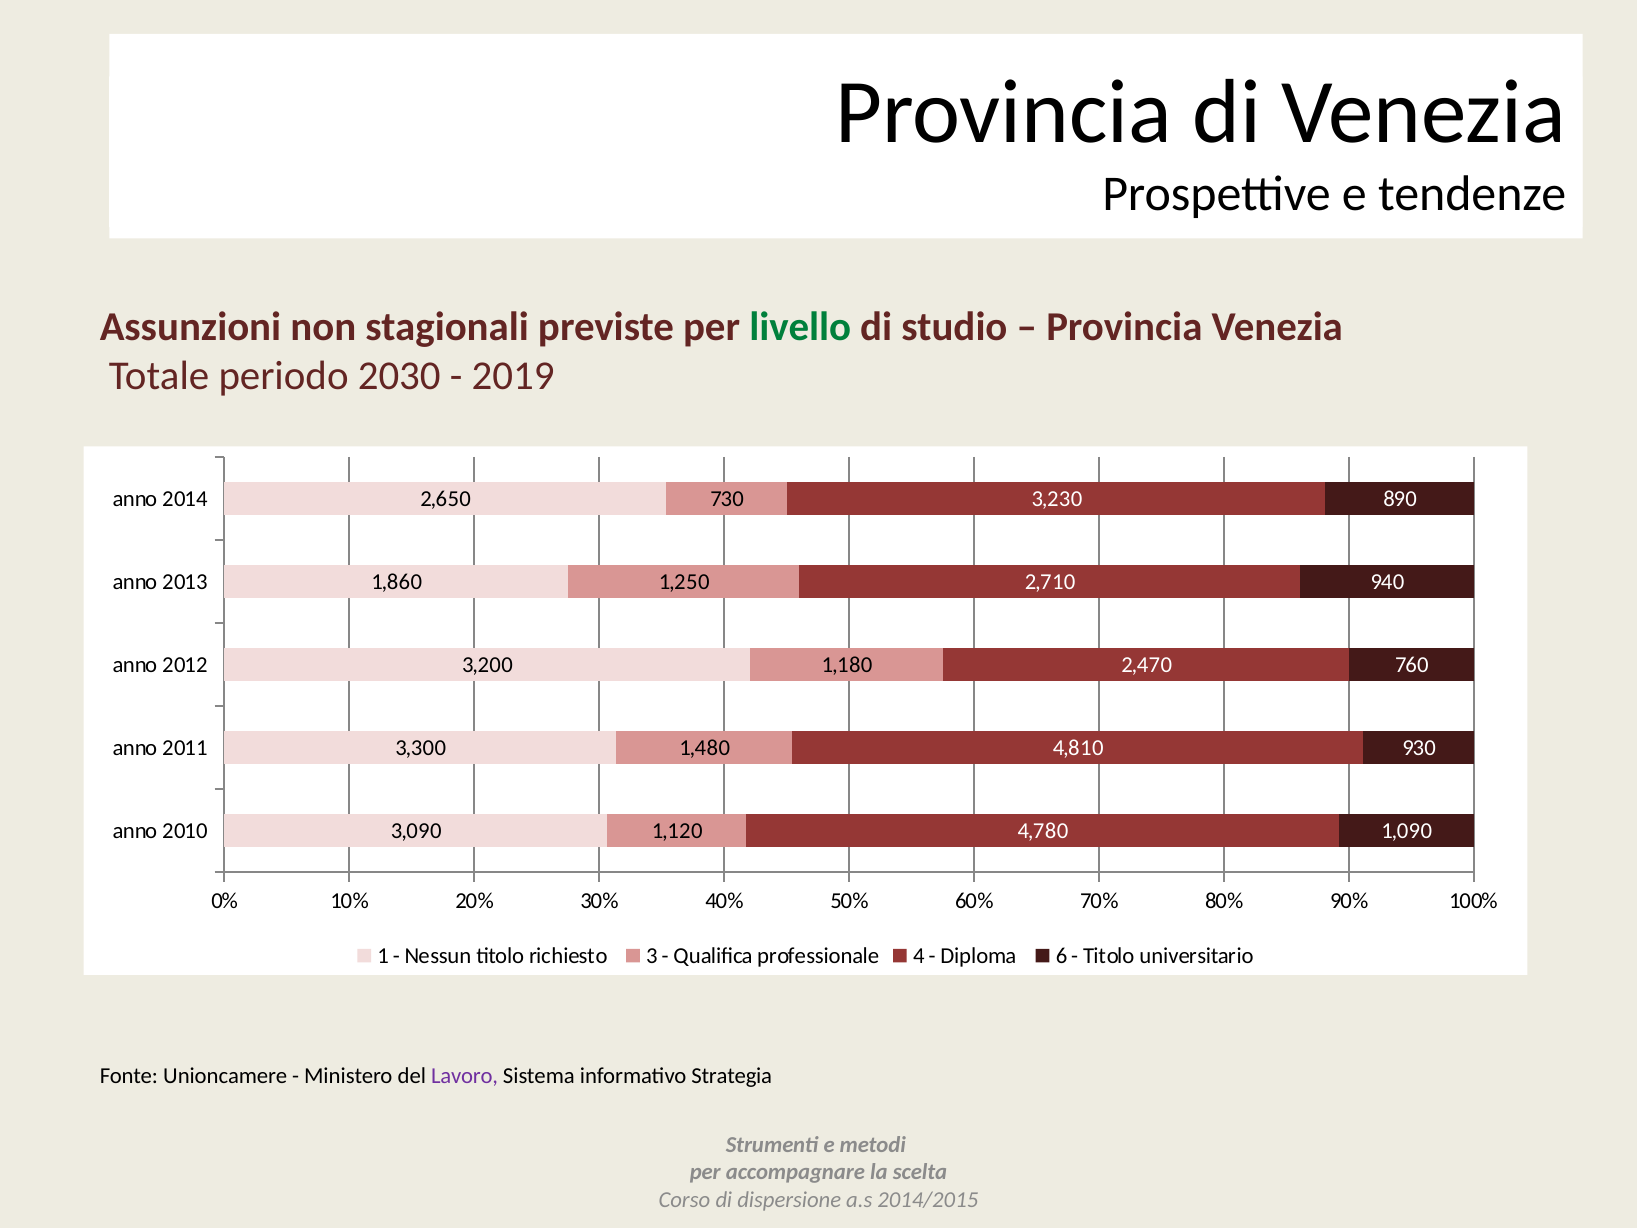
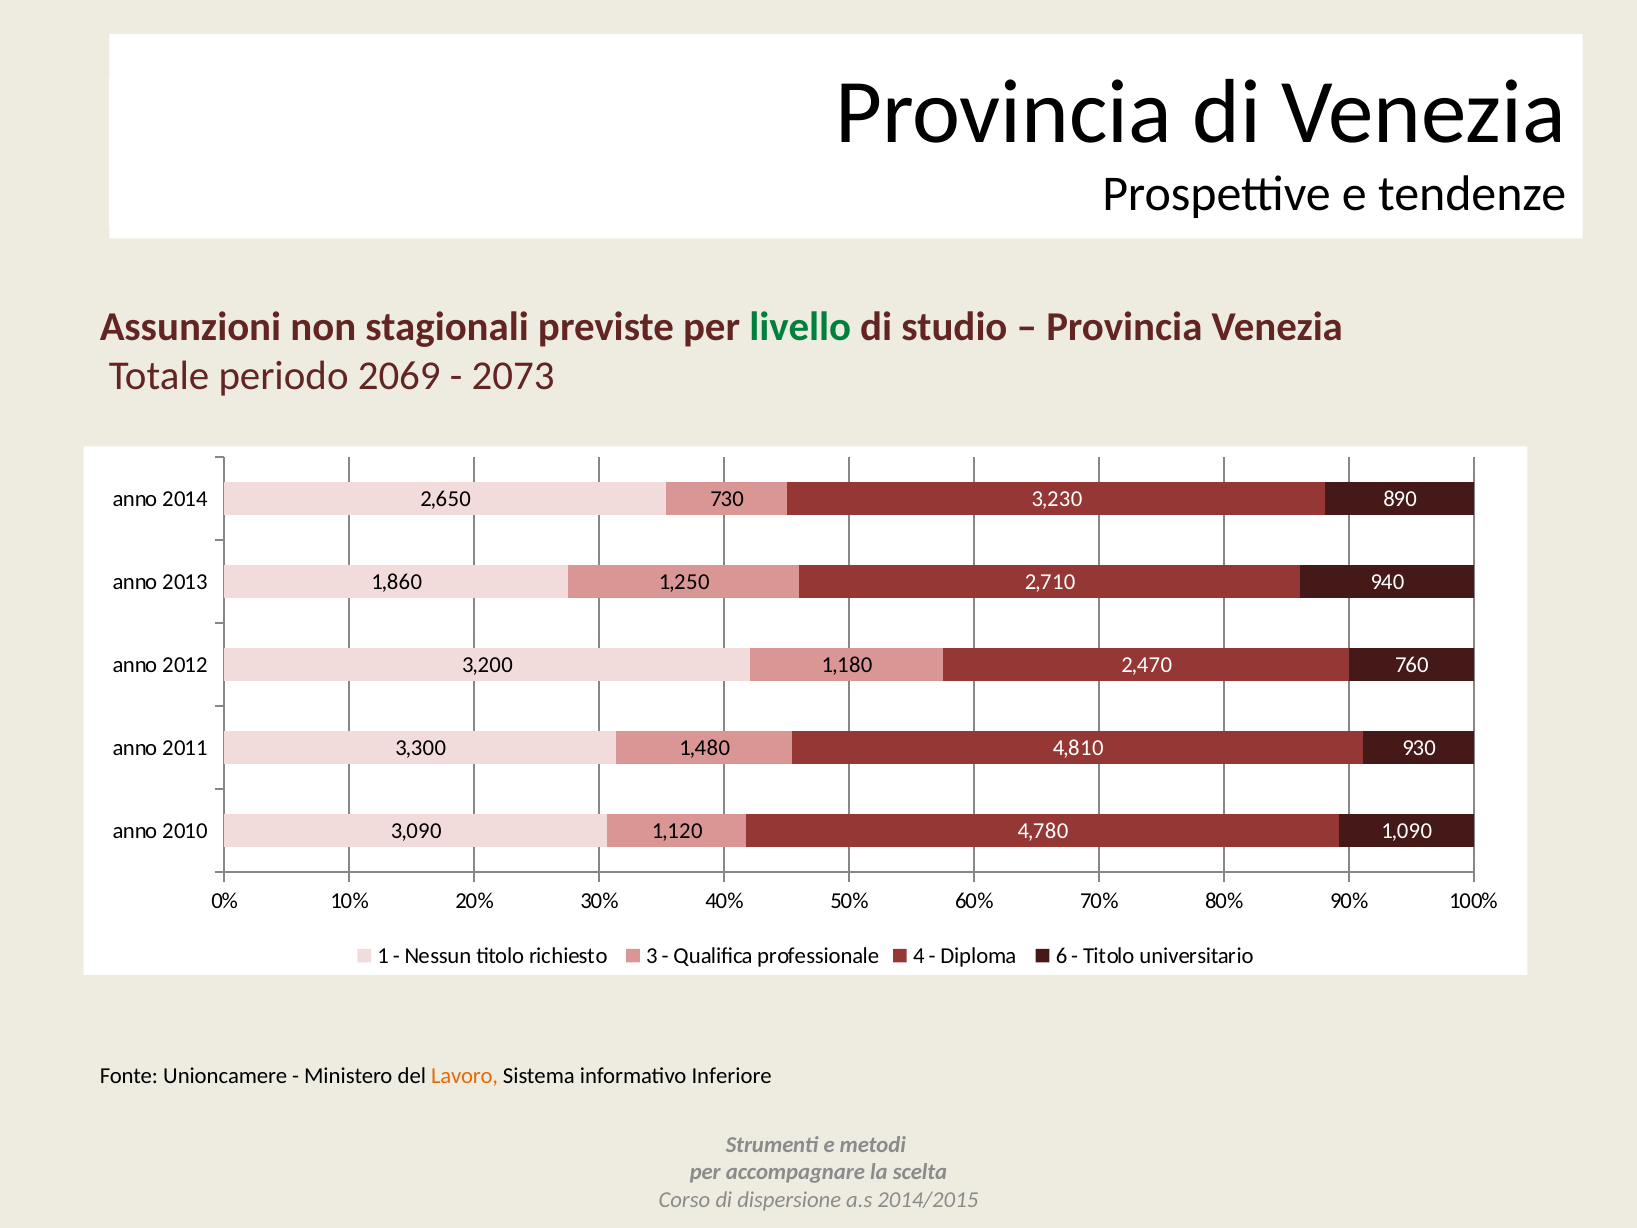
2030: 2030 -> 2069
2019: 2019 -> 2073
Lavoro colour: purple -> orange
Strategia: Strategia -> Inferiore
